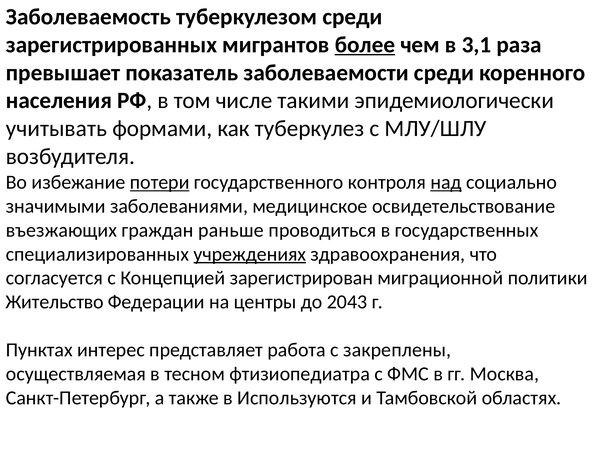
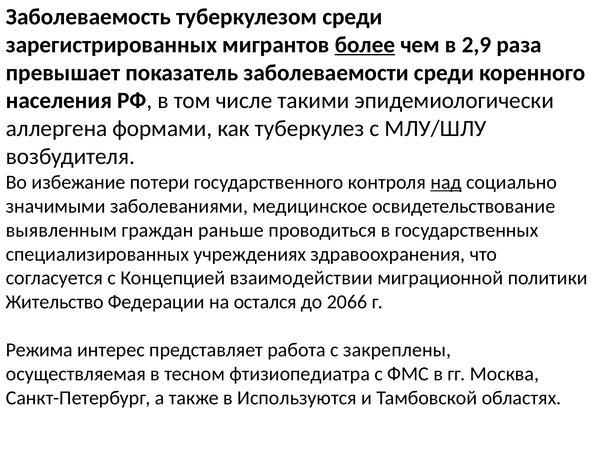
3,1: 3,1 -> 2,9
учитывать: учитывать -> аллергена
потери underline: present -> none
въезжающих: въезжающих -> выявленным
учреждениях underline: present -> none
зарегистрирован: зарегистрирован -> взаимодействии
центры: центры -> остался
2043: 2043 -> 2066
Пунктах: Пунктах -> Режима
